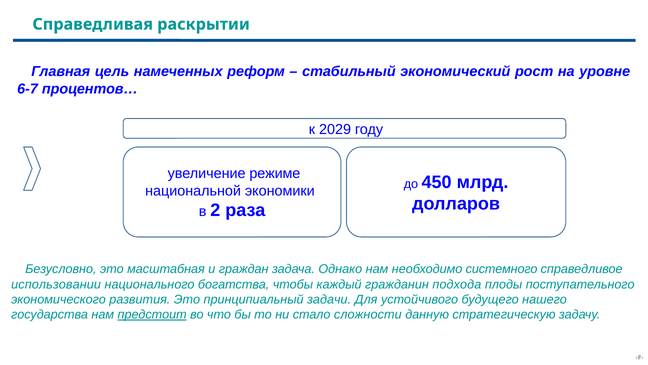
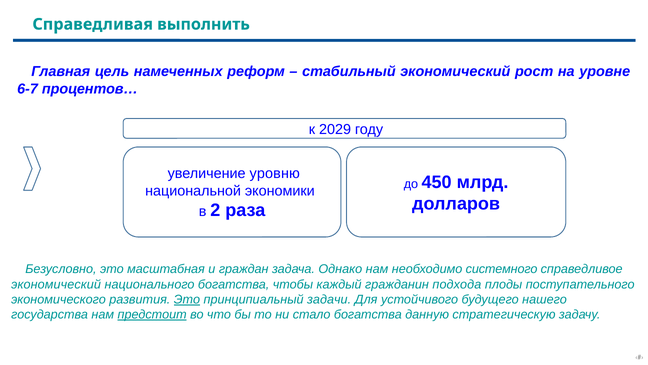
раскрытии: раскрытии -> выполнить
режиме: режиме -> уровню
использовании at (56, 284): использовании -> экономический
Это at (187, 299) underline: none -> present
стало сложности: сложности -> богатства
